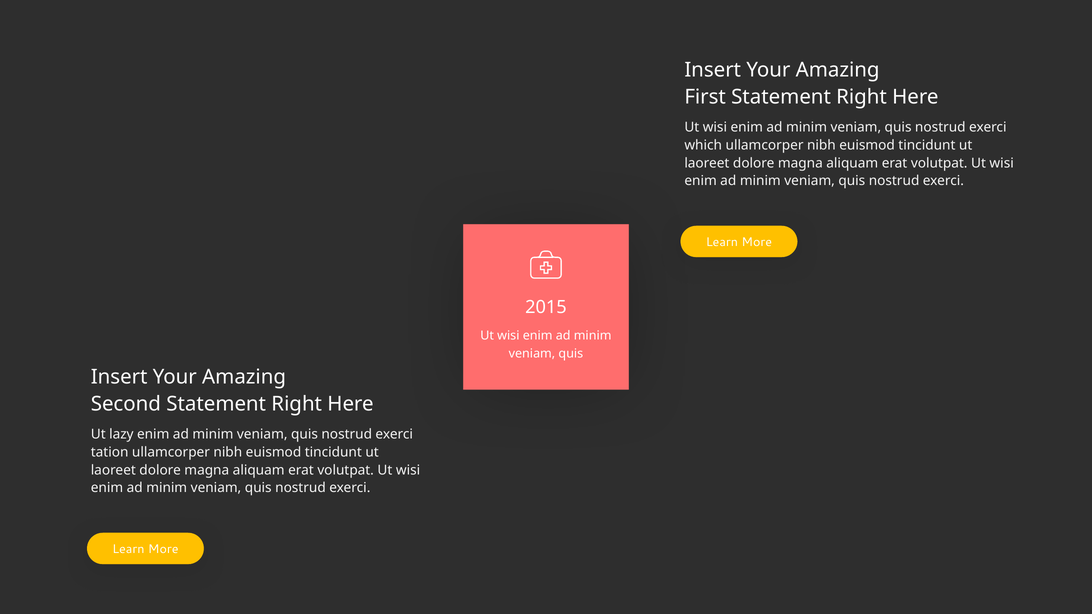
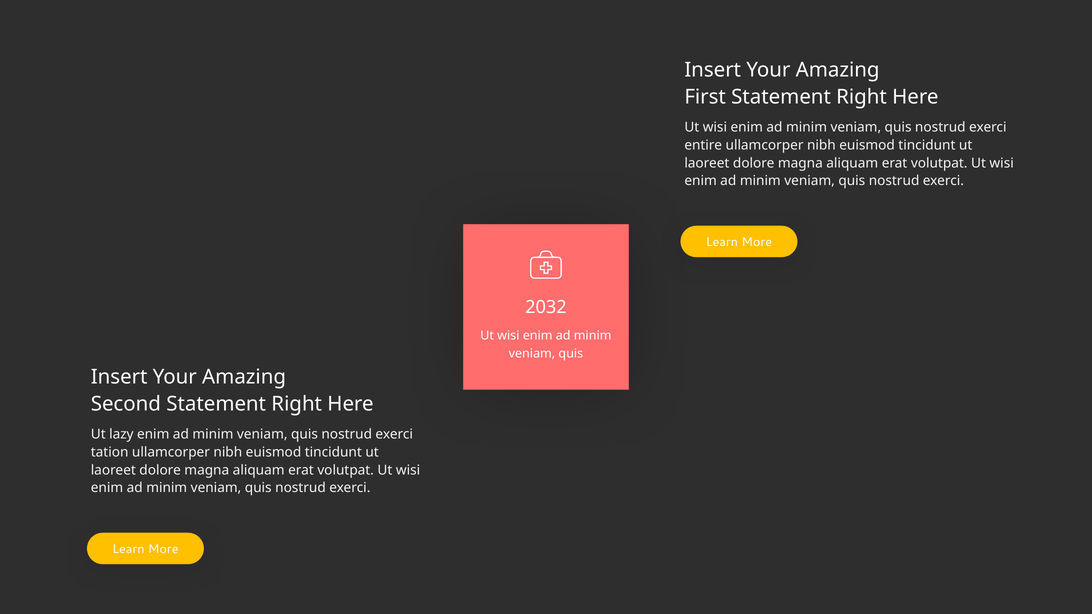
which: which -> entire
2015: 2015 -> 2032
